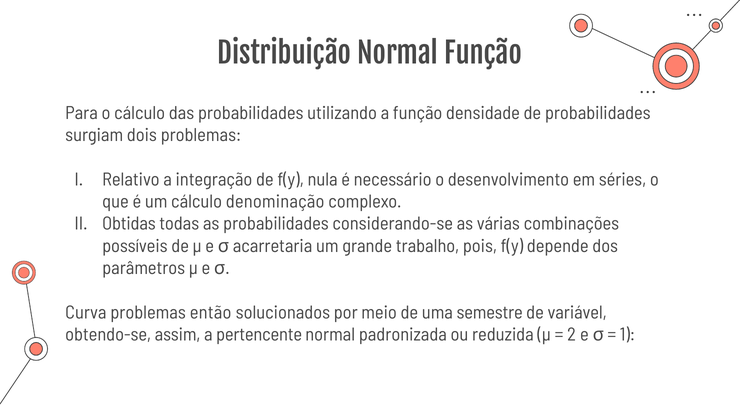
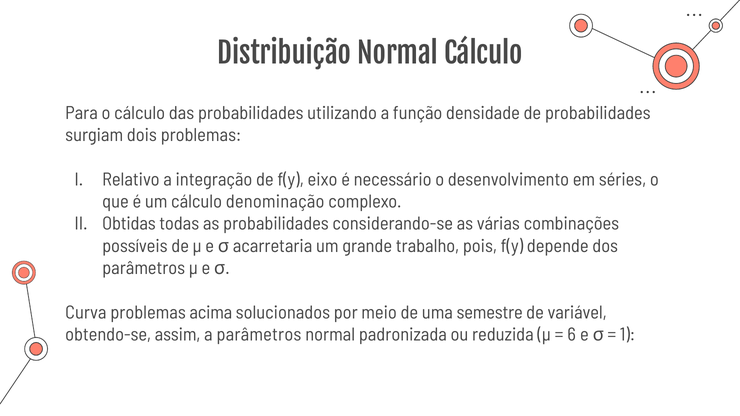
Normal Função: Função -> Cálculo
nula: nula -> eixo
então: então -> acima
a pertencente: pertencente -> parâmetros
2: 2 -> 6
